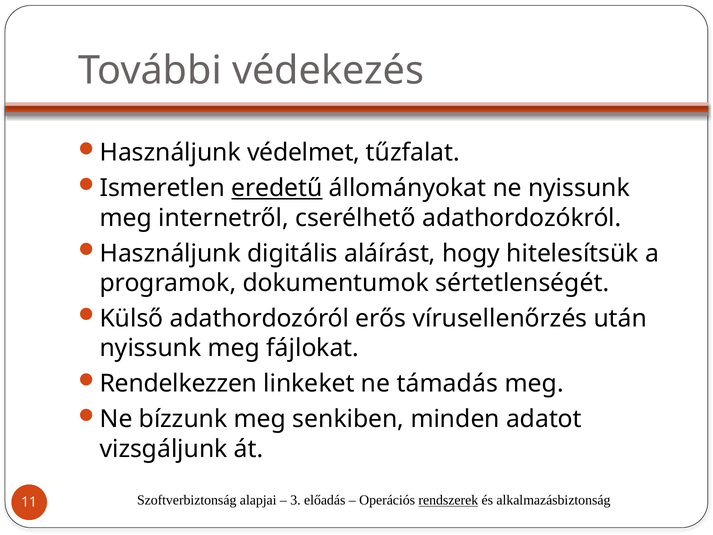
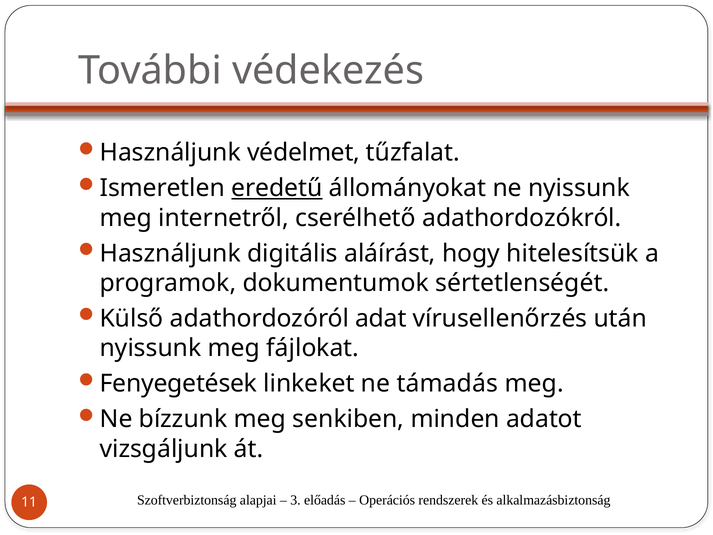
erős: erős -> adat
Rendelkezzen: Rendelkezzen -> Fenyegetések
rendszerek underline: present -> none
